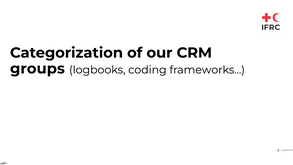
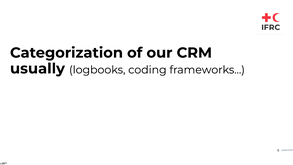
groups: groups -> usually
